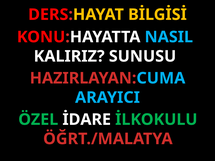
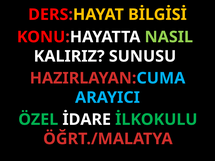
NASIL colour: light blue -> light green
